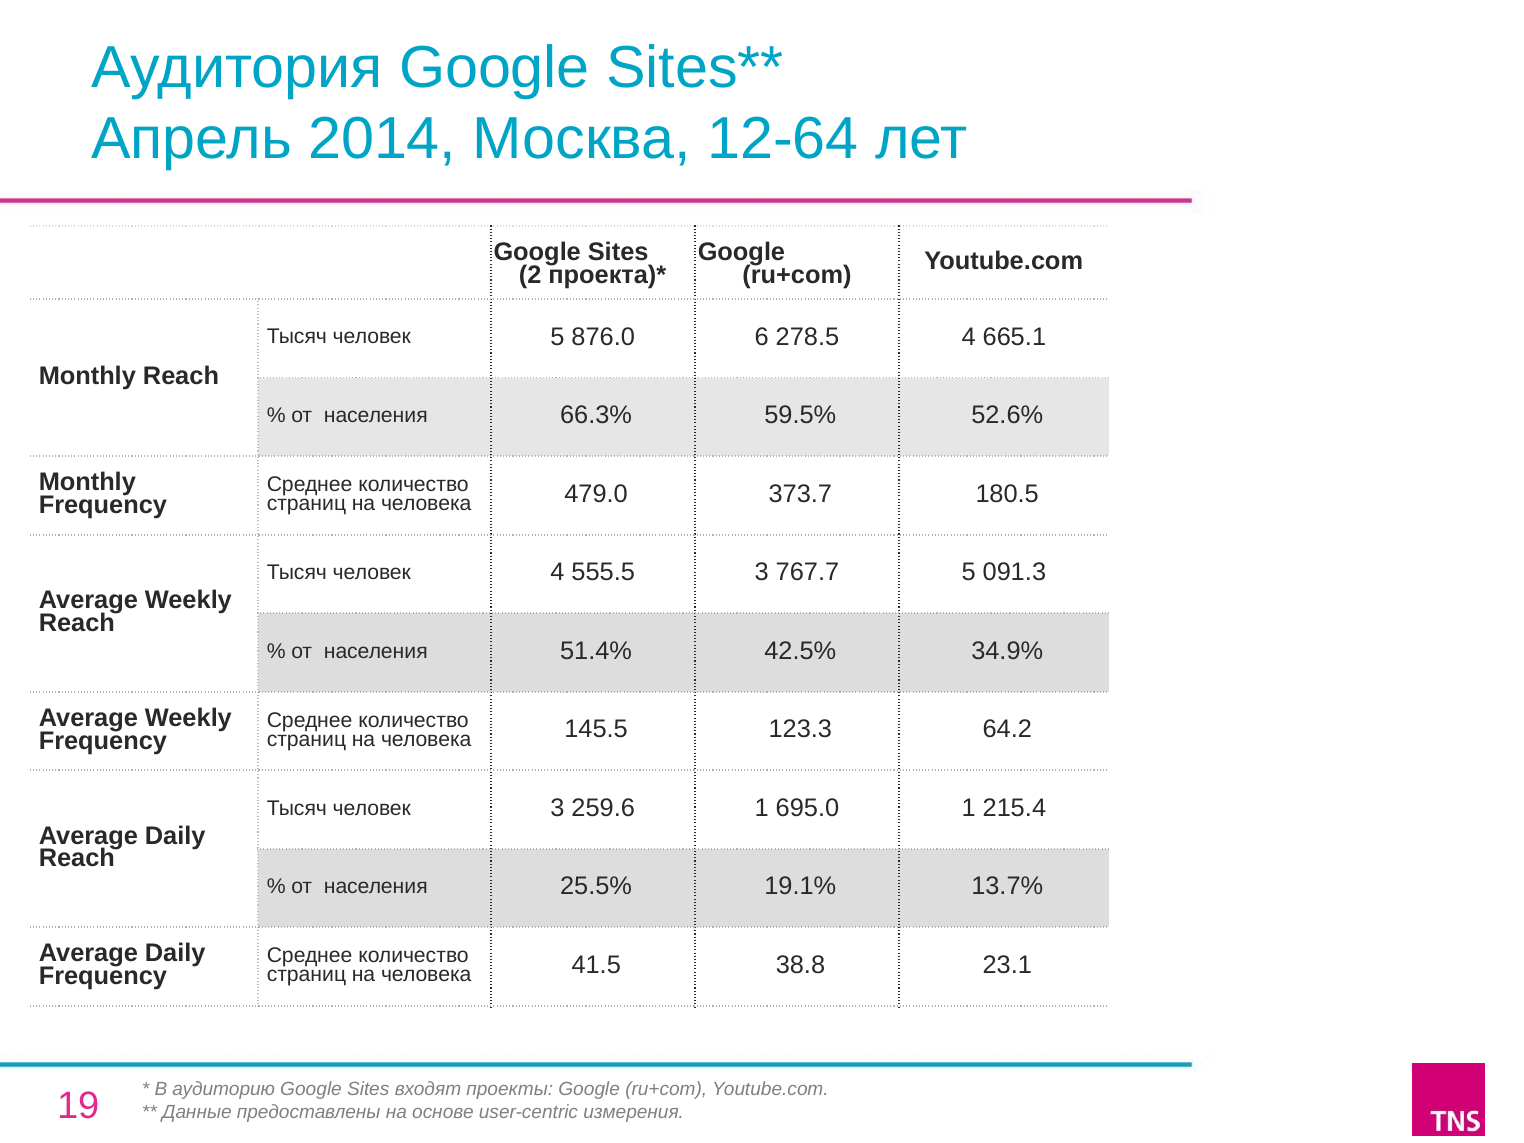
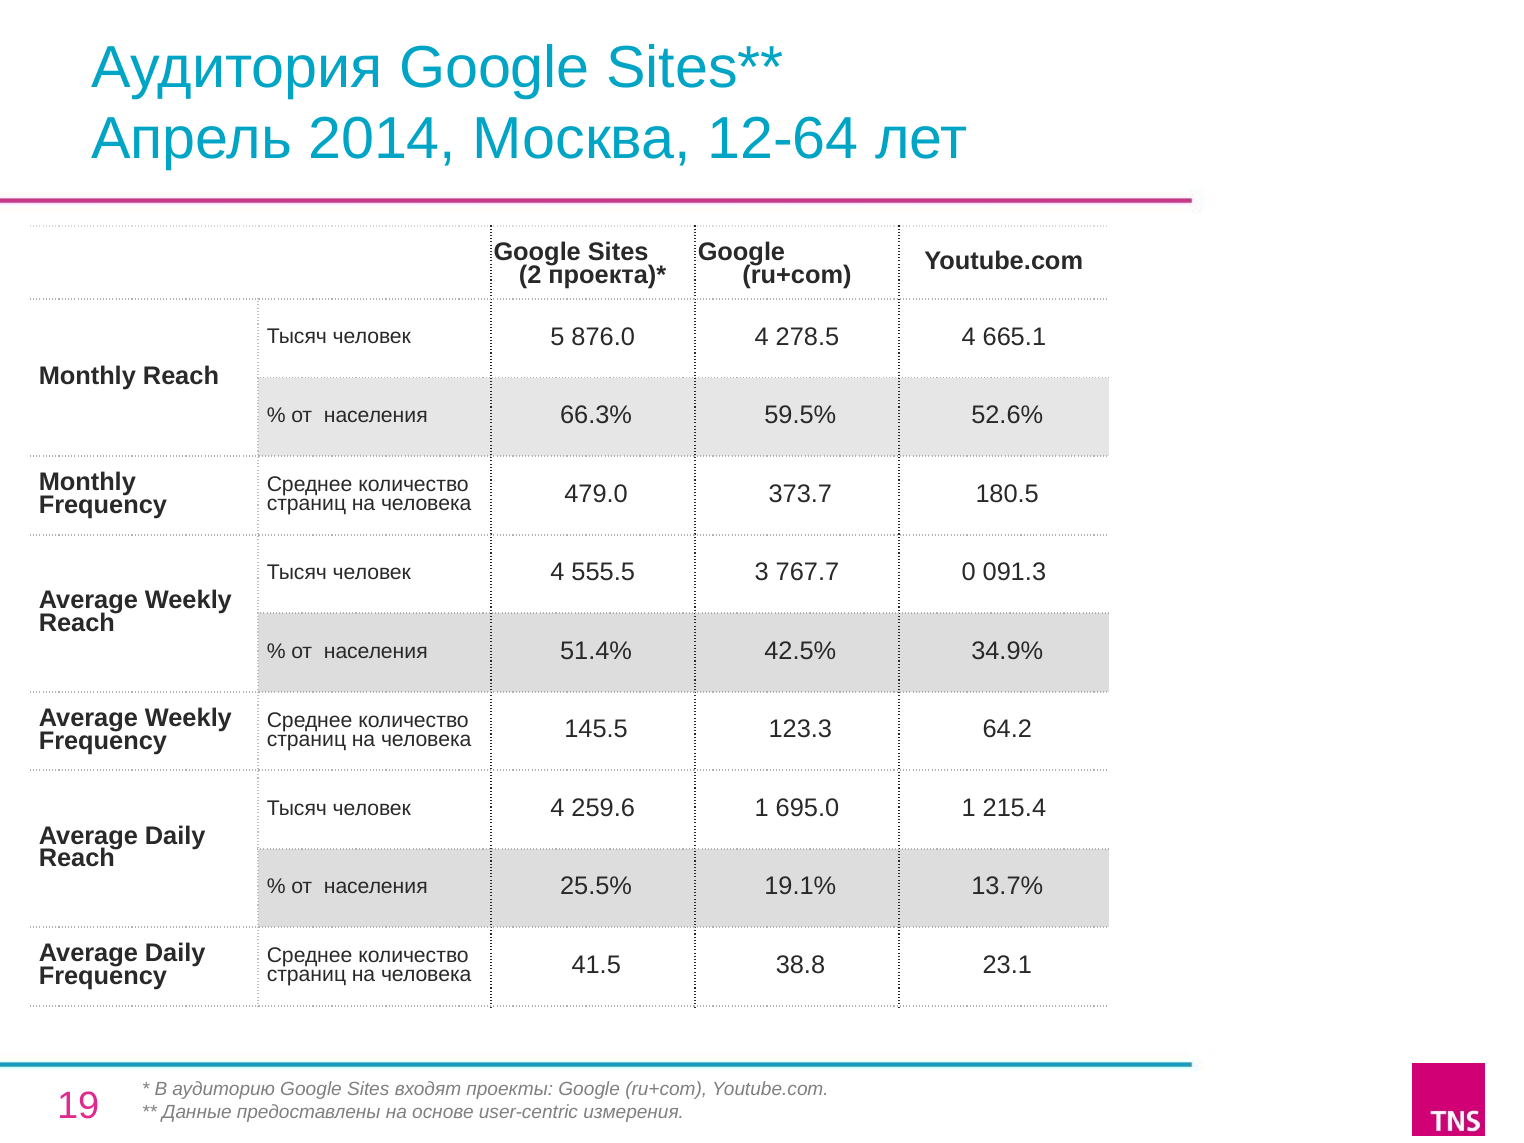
876.0 6: 6 -> 4
767.7 5: 5 -> 0
3 at (557, 808): 3 -> 4
